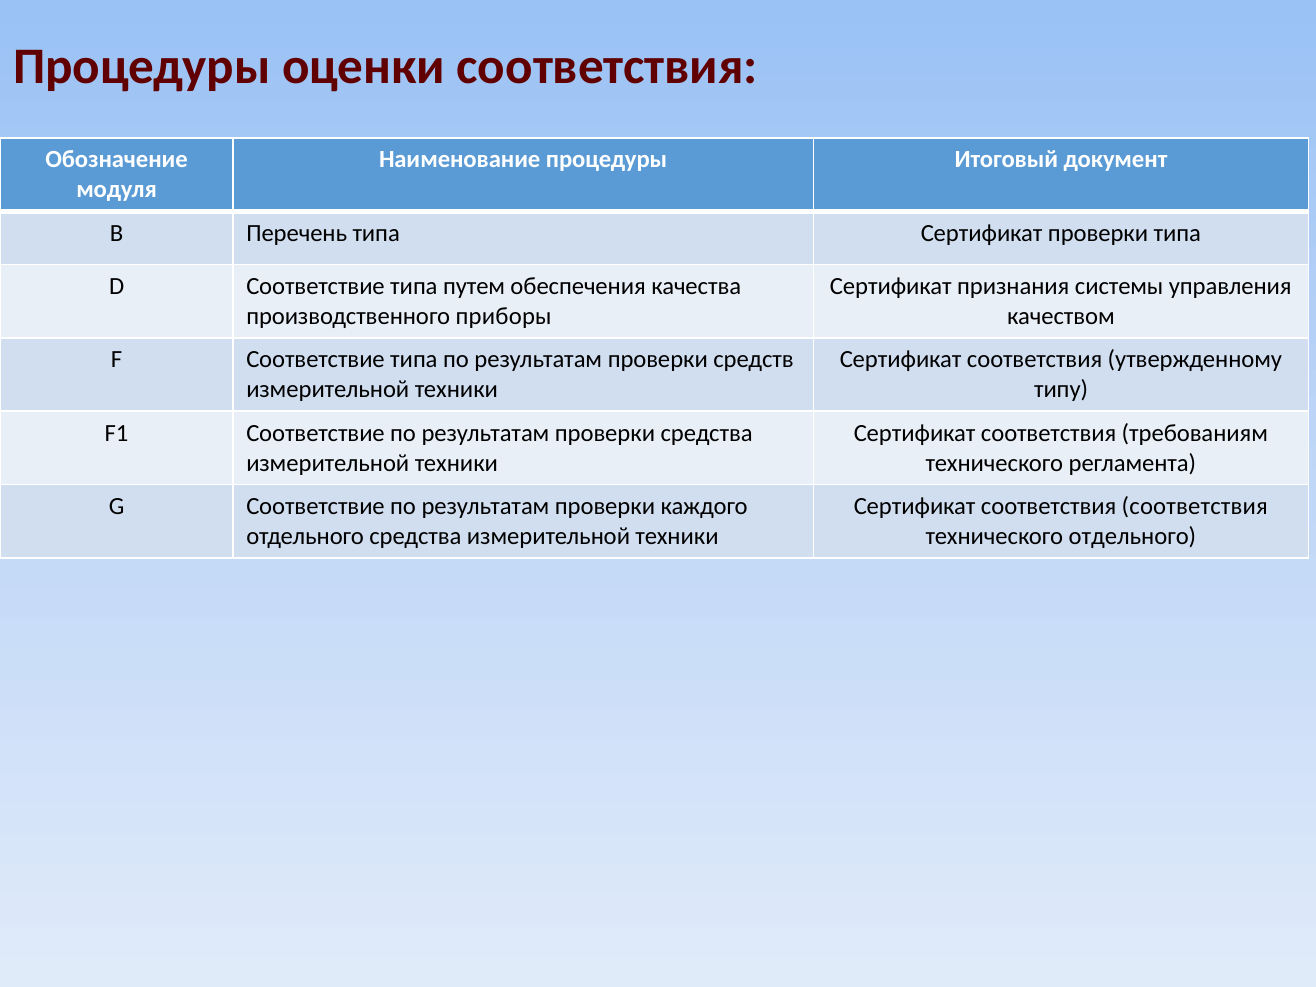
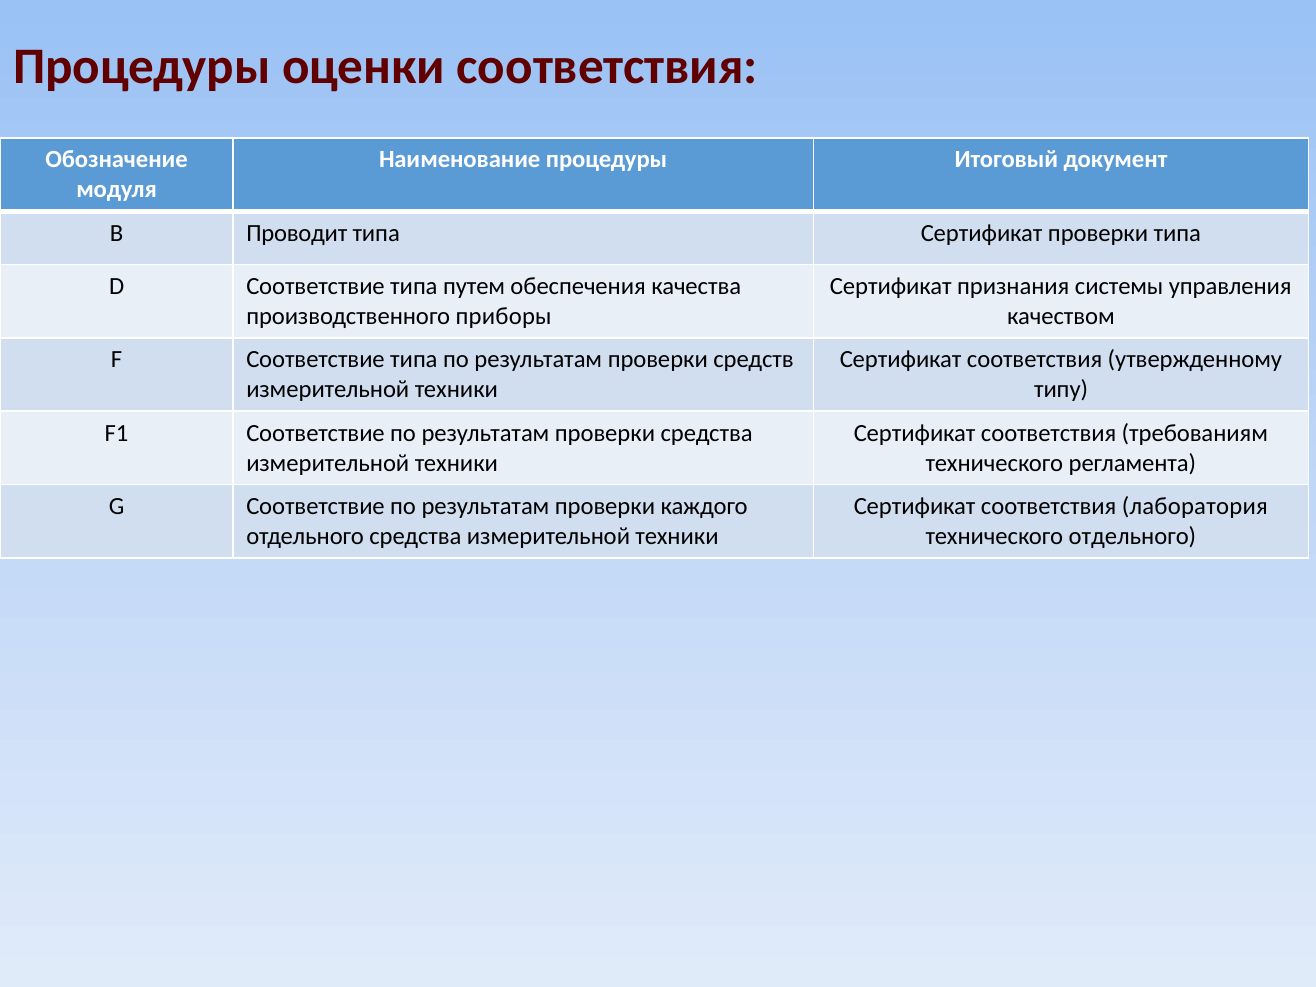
Перечень: Перечень -> Проводит
соответствия соответствия: соответствия -> лаборатория
